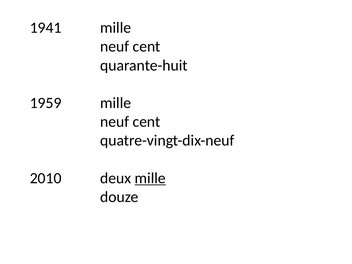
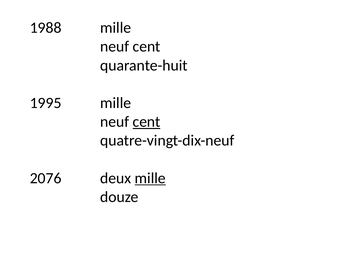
1941: 1941 -> 1988
1959: 1959 -> 1995
cent at (147, 122) underline: none -> present
2010: 2010 -> 2076
